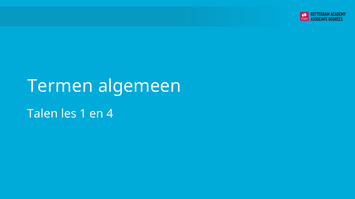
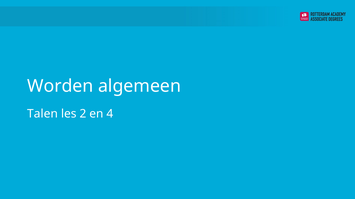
Termen: Termen -> Worden
1: 1 -> 2
